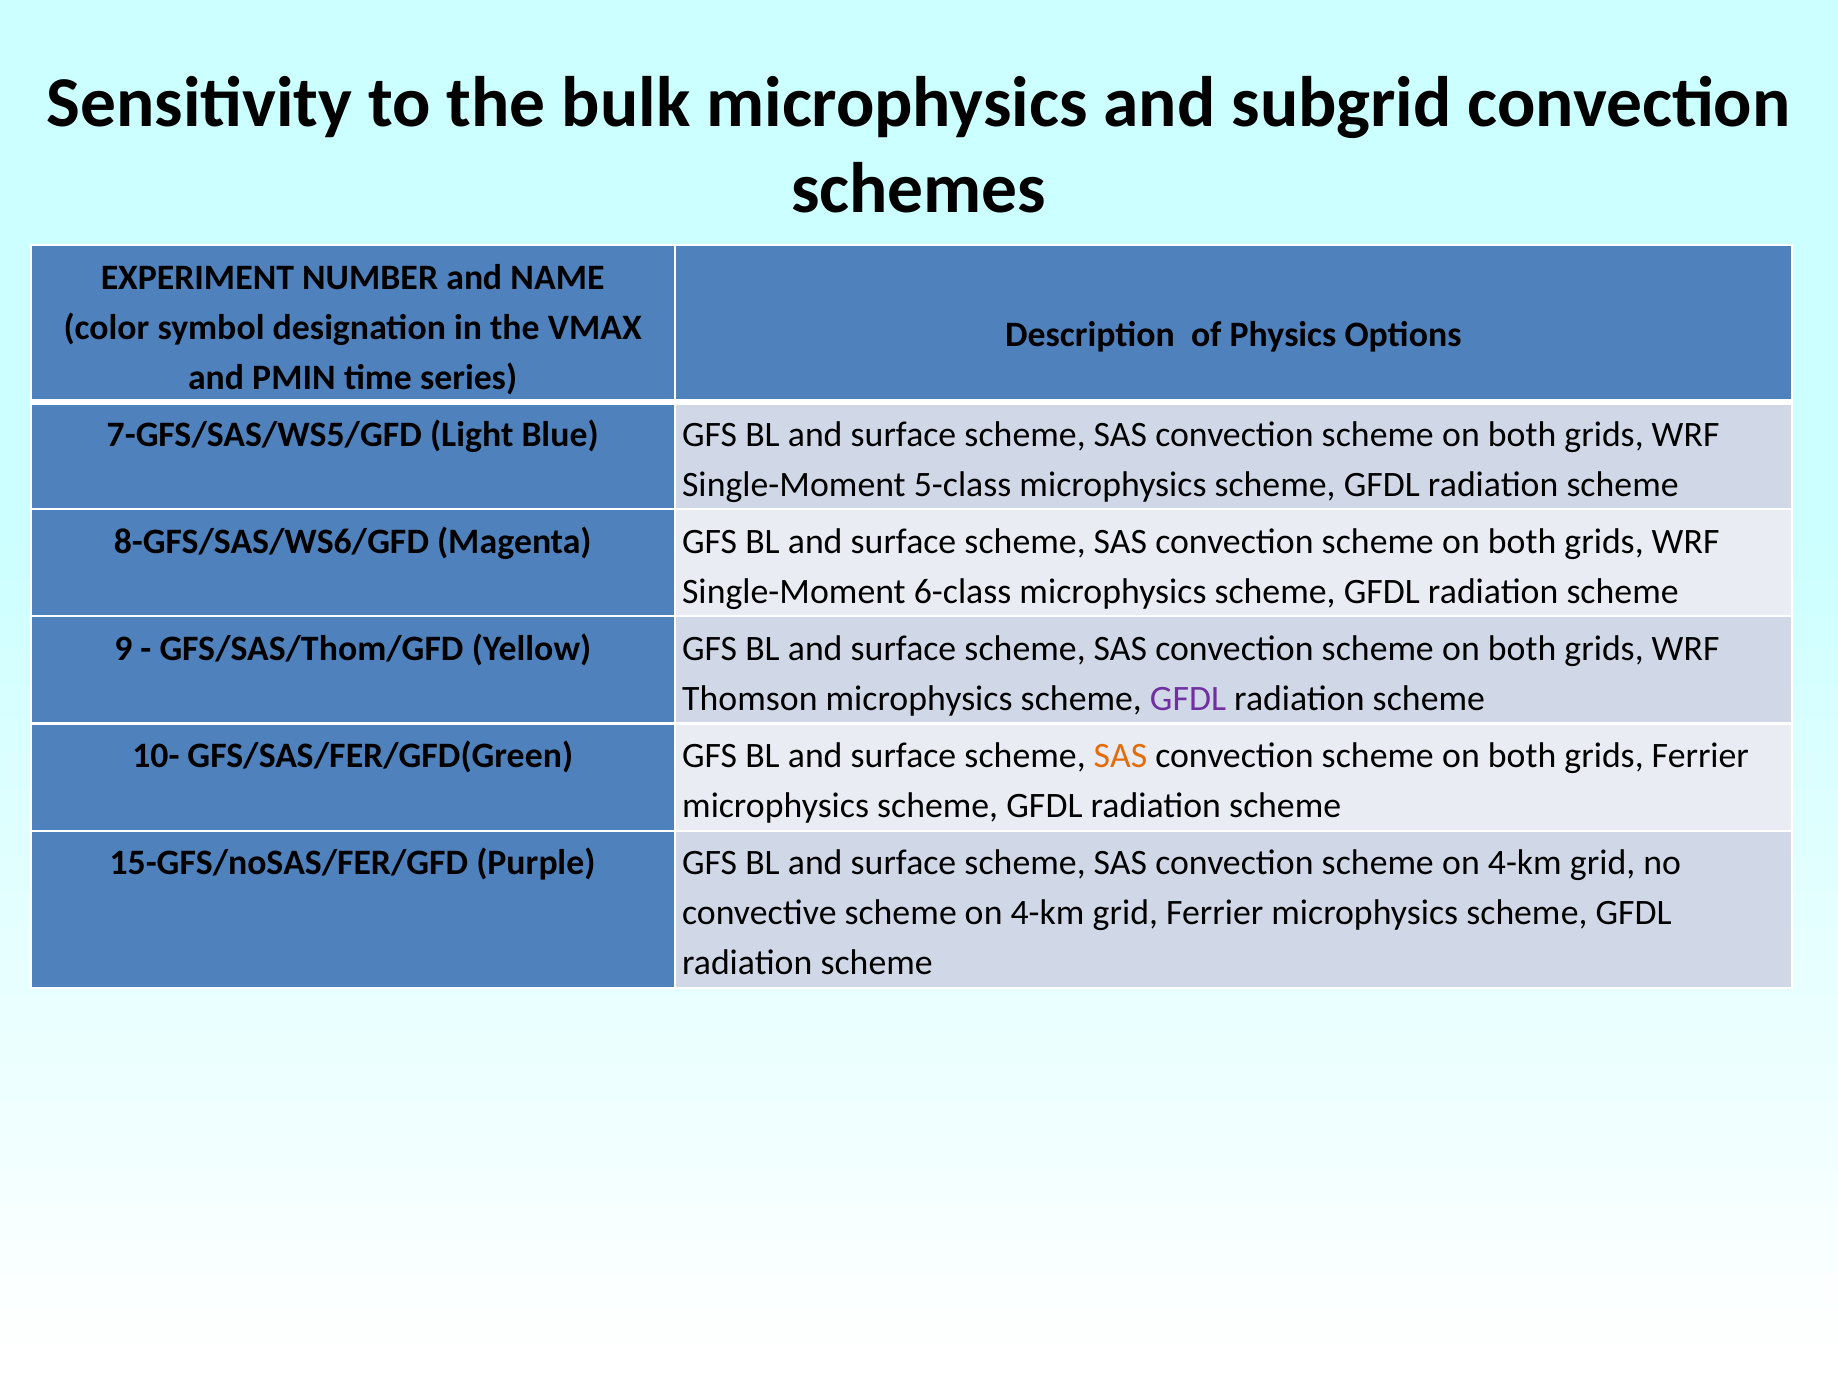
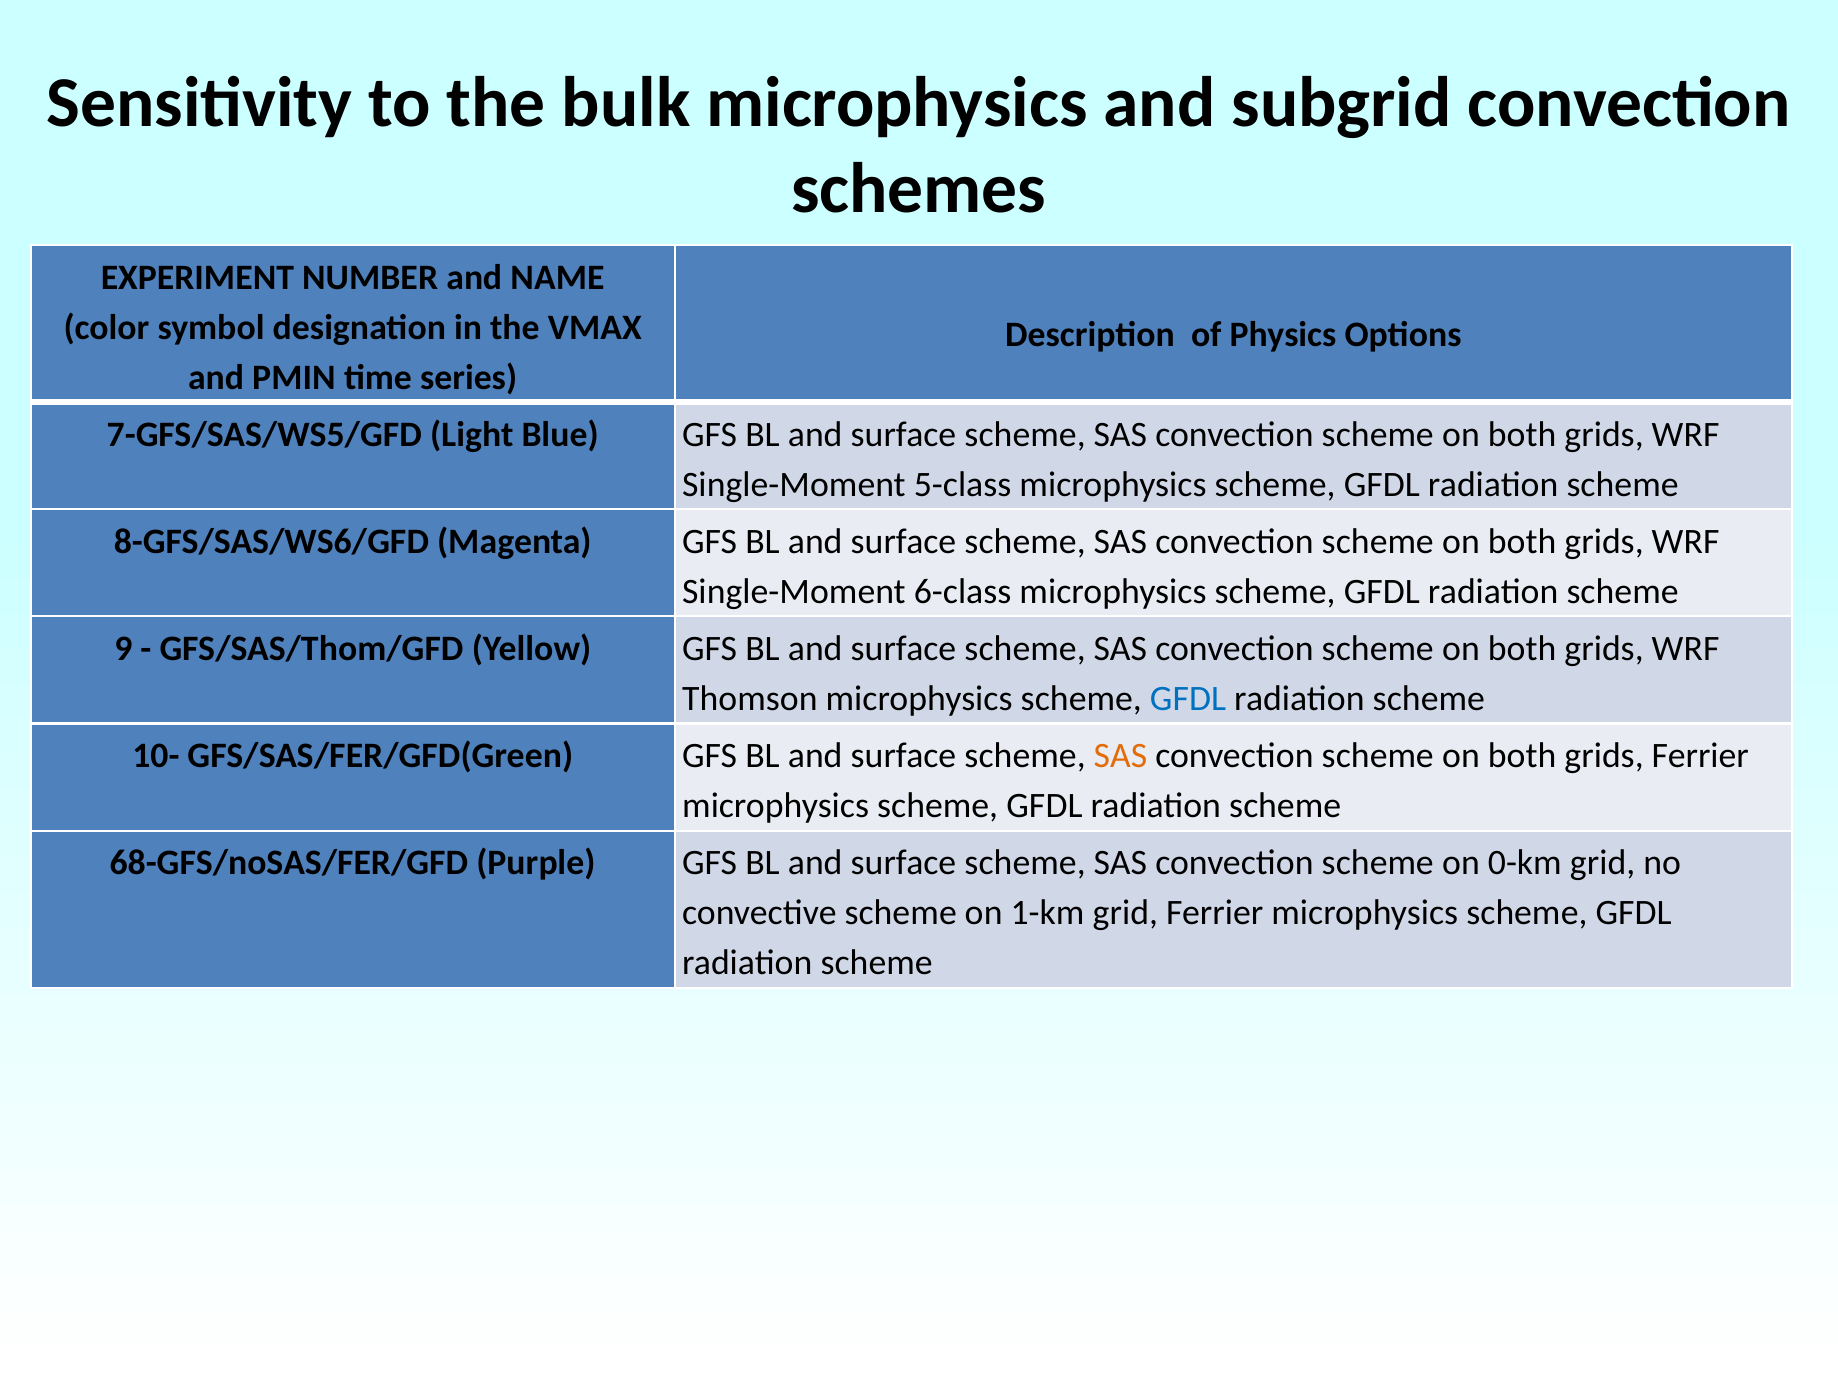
GFDL at (1188, 699) colour: purple -> blue
15-GFS/noSAS/FER/GFD: 15-GFS/noSAS/FER/GFD -> 68-GFS/noSAS/FER/GFD
convection scheme on 4-km: 4-km -> 0-km
convective scheme on 4-km: 4-km -> 1-km
